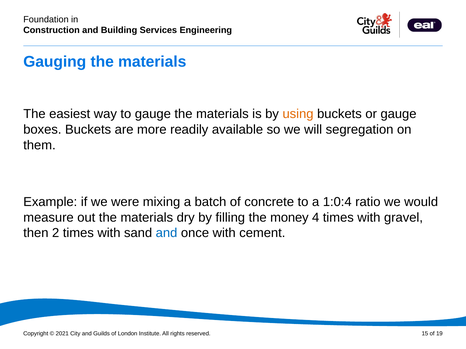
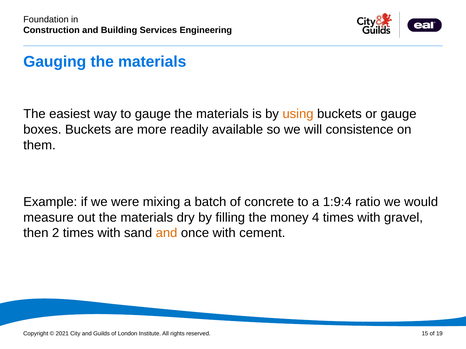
segregation: segregation -> consistence
1:0:4: 1:0:4 -> 1:9:4
and at (167, 233) colour: blue -> orange
